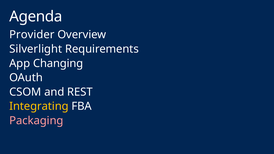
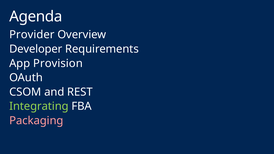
Silverlight: Silverlight -> Developer
Changing: Changing -> Provision
Integrating colour: yellow -> light green
